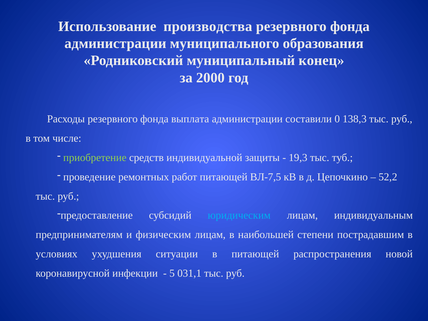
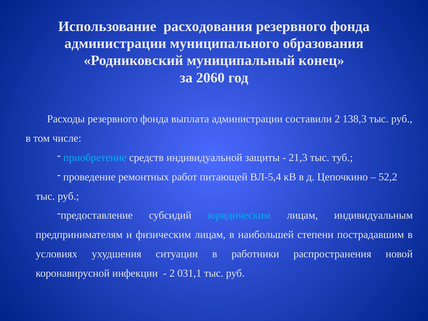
производства: производства -> расходования
2000: 2000 -> 2060
составили 0: 0 -> 2
приобретение colour: light green -> light blue
19,3: 19,3 -> 21,3
ВЛ-7,5: ВЛ-7,5 -> ВЛ-5,4
в питающей: питающей -> работники
5 at (172, 273): 5 -> 2
